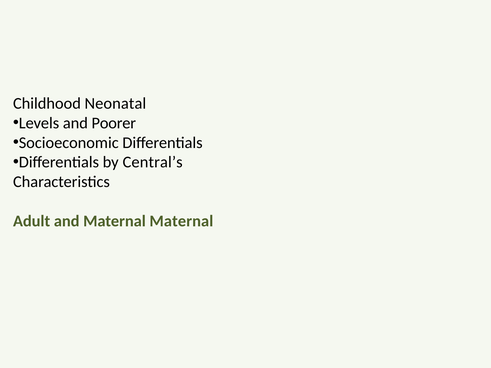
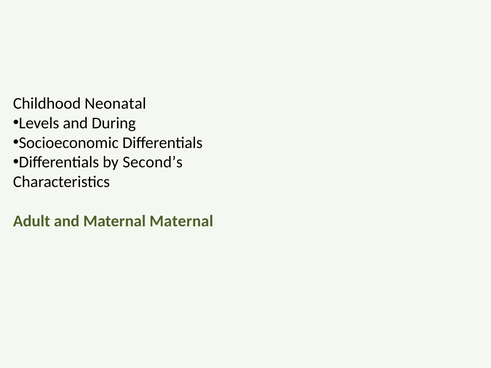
Poorer: Poorer -> During
Central’s: Central’s -> Second’s
